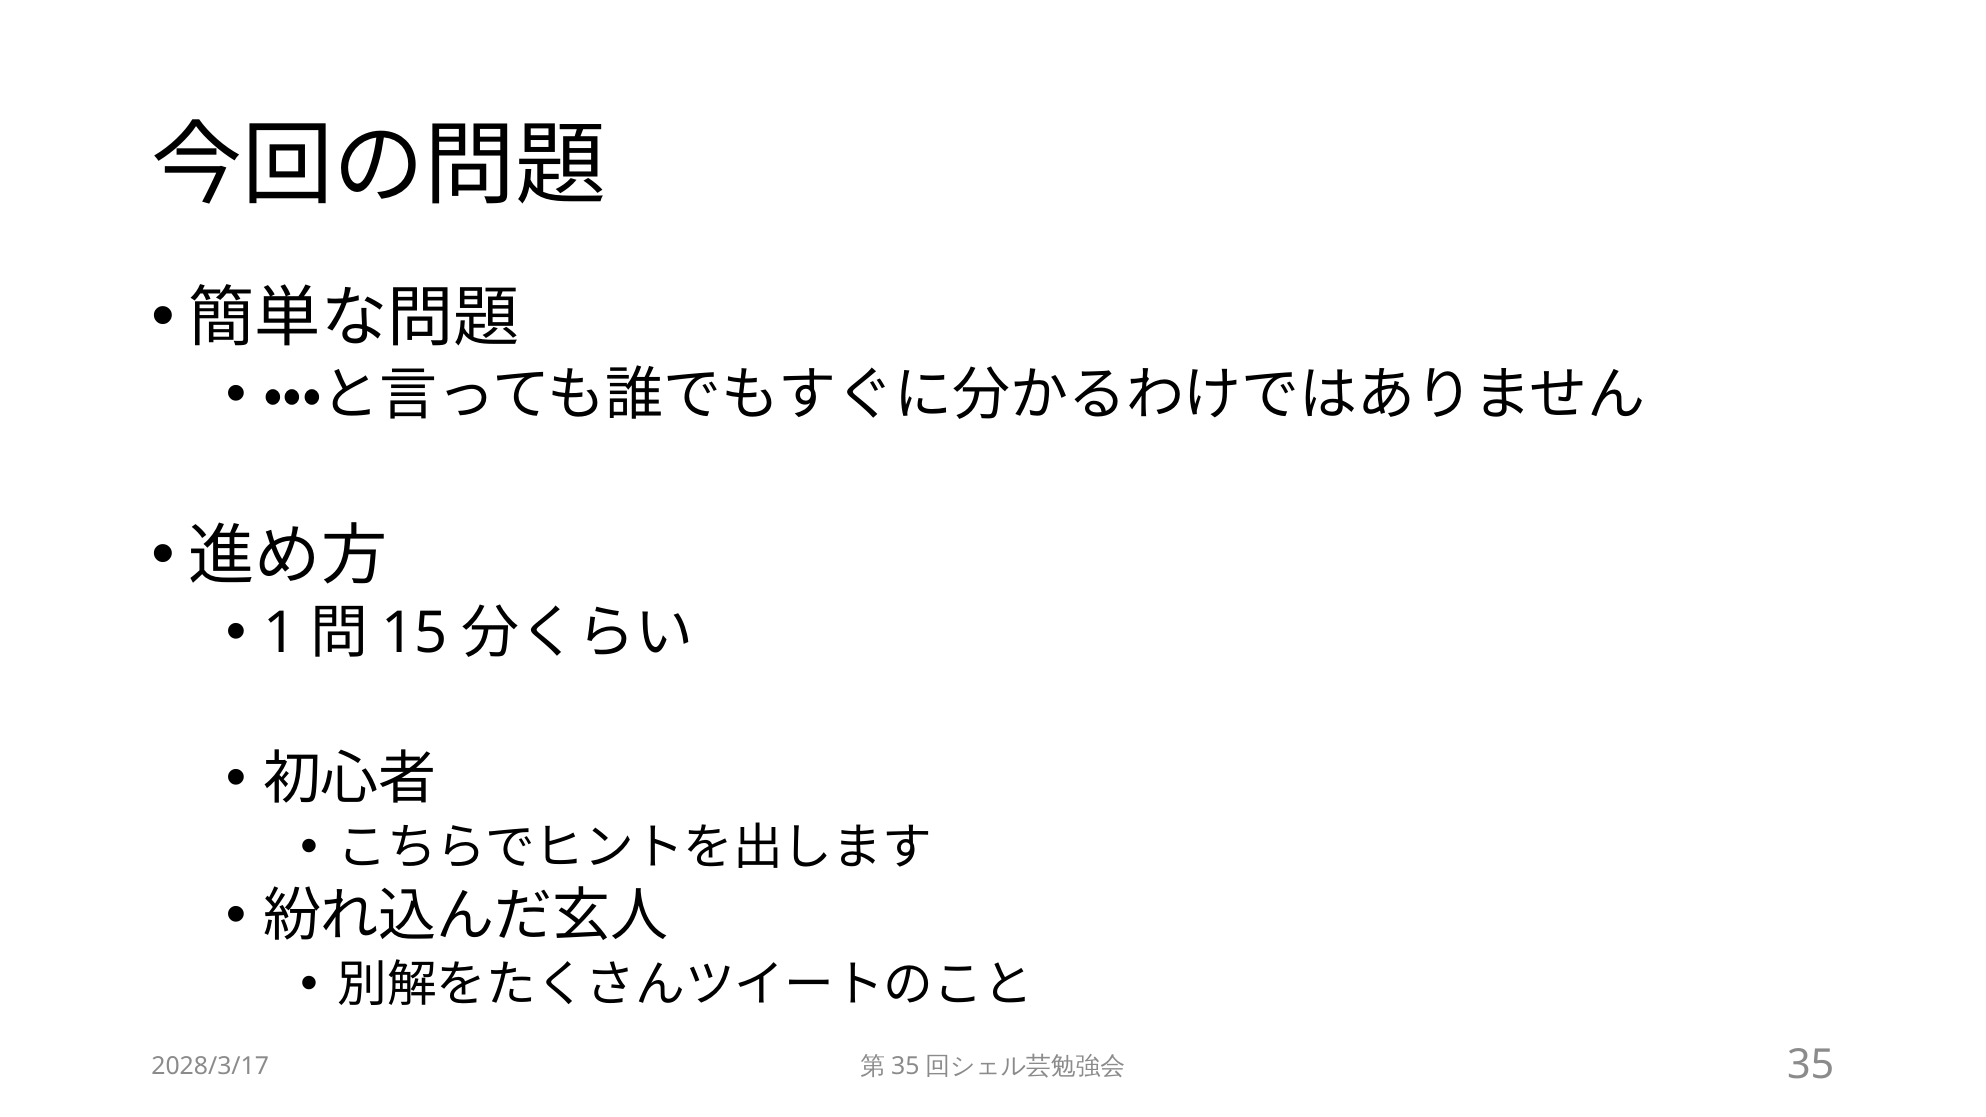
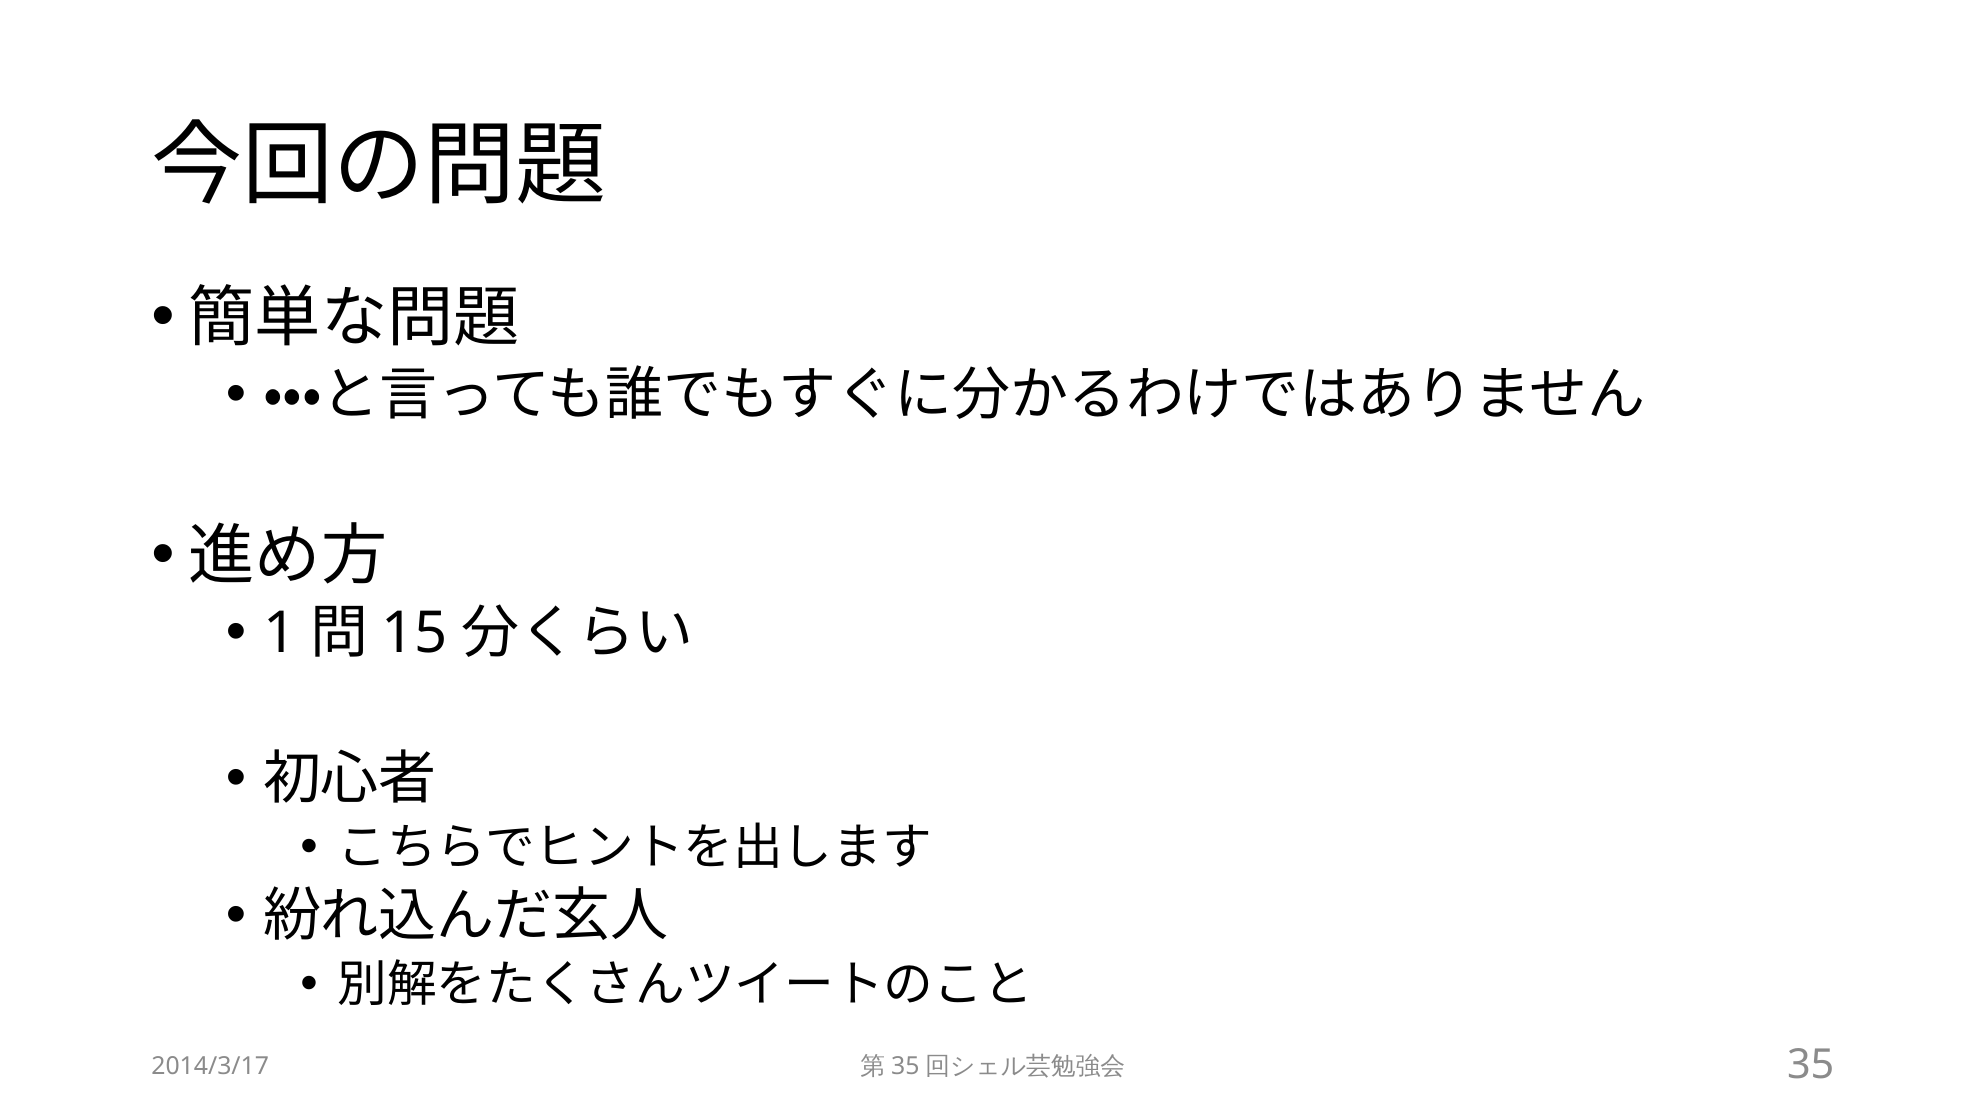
2028/3/17: 2028/3/17 -> 2014/3/17
